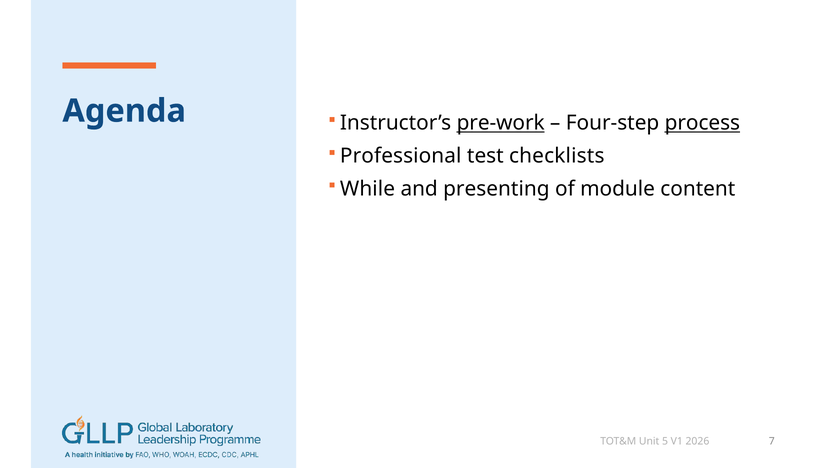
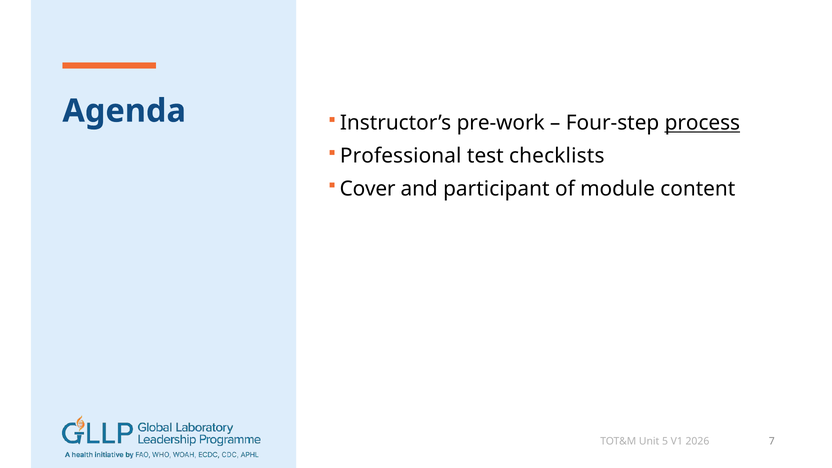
pre-work underline: present -> none
While: While -> Cover
presenting: presenting -> participant
